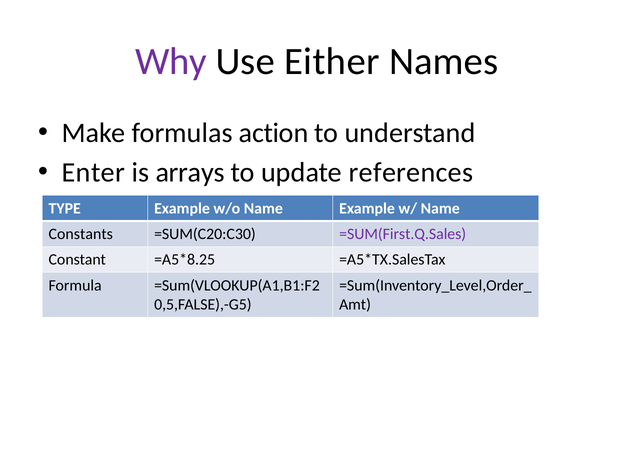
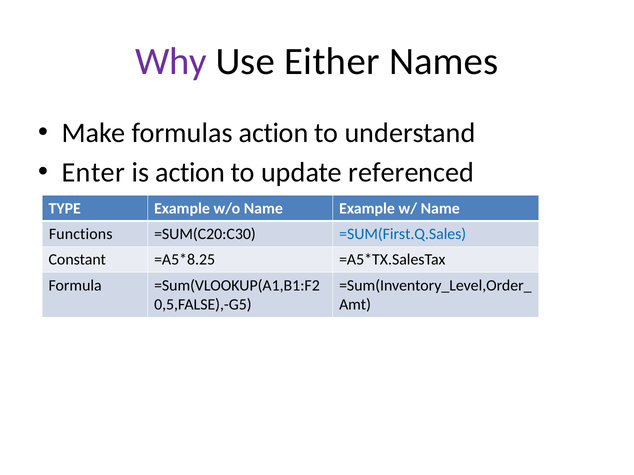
is arrays: arrays -> action
references: references -> referenced
Constants: Constants -> Functions
=SUM(First.Q.Sales colour: purple -> blue
